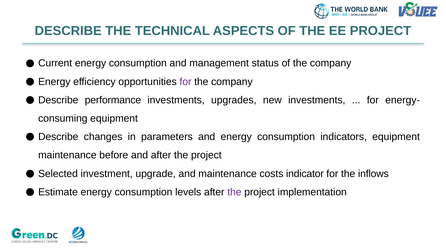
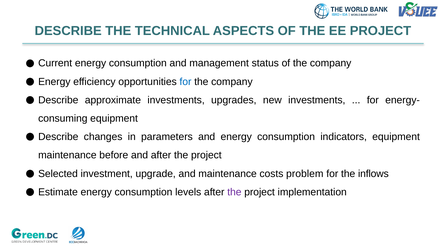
for at (185, 82) colour: purple -> blue
performance: performance -> approximate
indicator: indicator -> problem
